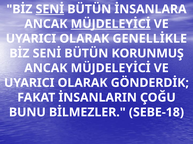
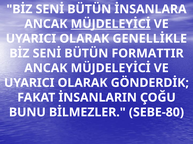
SENİ at (50, 9) underline: present -> none
KORUNMUŞ: KORUNMUŞ -> FORMATTIR
SEBE-18: SEBE-18 -> SEBE-80
